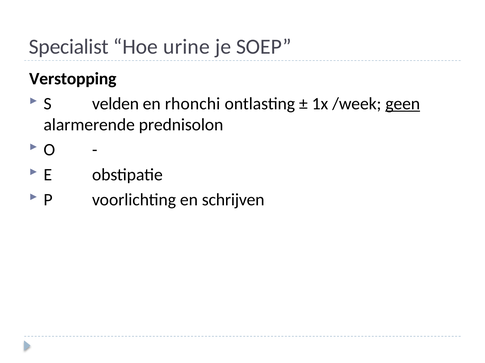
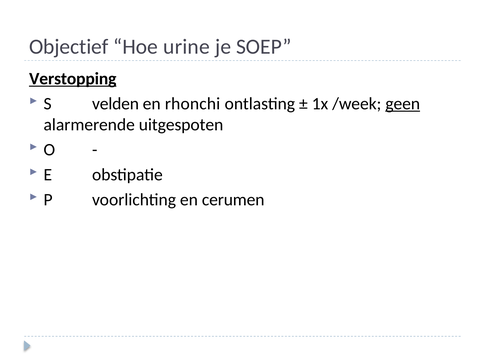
Specialist: Specialist -> Objectief
Verstopping underline: none -> present
prednisolon: prednisolon -> uitgespoten
schrijven: schrijven -> cerumen
